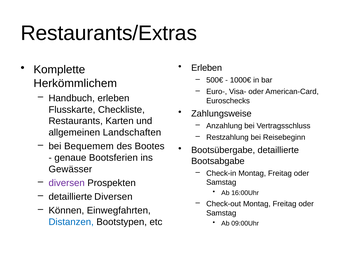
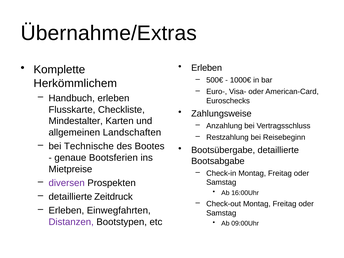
Restaurants/Extras: Restaurants/Extras -> Übernahme/Extras
Restaurants: Restaurants -> Mindestalter
Bequemem: Bequemem -> Technische
Gewässer: Gewässer -> Mietpreise
detaillierte Diversen: Diversen -> Zeitdruck
Können at (66, 211): Können -> Erleben
Distanzen colour: blue -> purple
